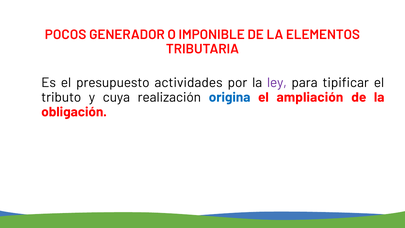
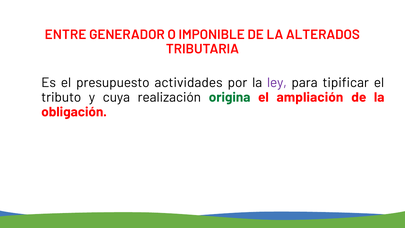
POCOS: POCOS -> ENTRE
ELEMENTOS: ELEMENTOS -> ALTERADOS
origina colour: blue -> green
